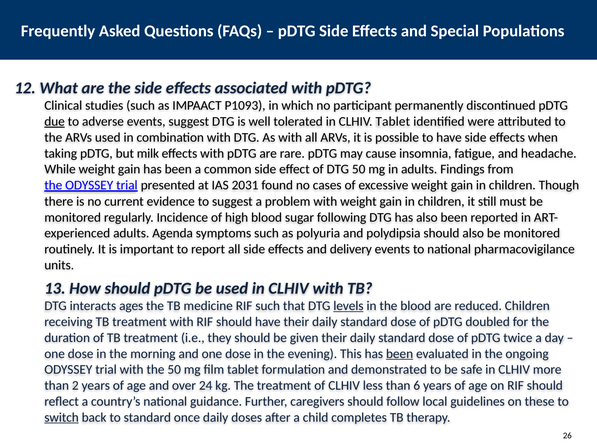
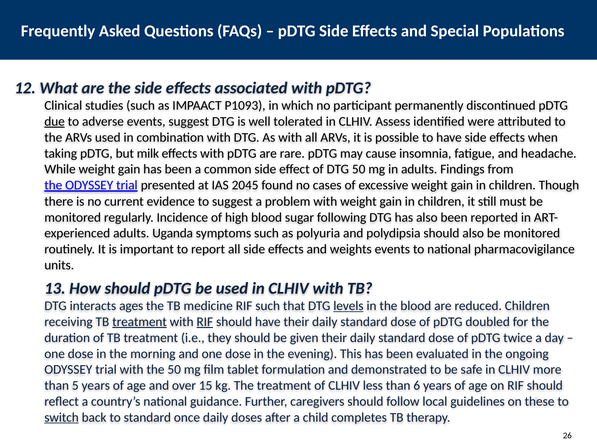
CLHIV Tablet: Tablet -> Assess
2031: 2031 -> 2045
Agenda: Agenda -> Uganda
delivery: delivery -> weights
treatment at (140, 322) underline: none -> present
RIF at (205, 322) underline: none -> present
been at (400, 353) underline: present -> none
2: 2 -> 5
24: 24 -> 15
